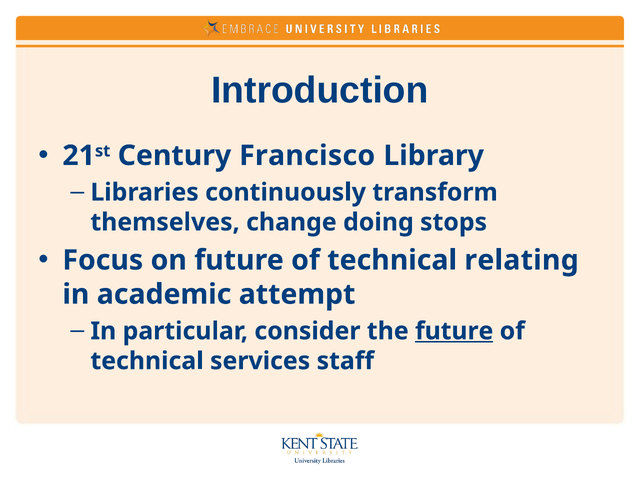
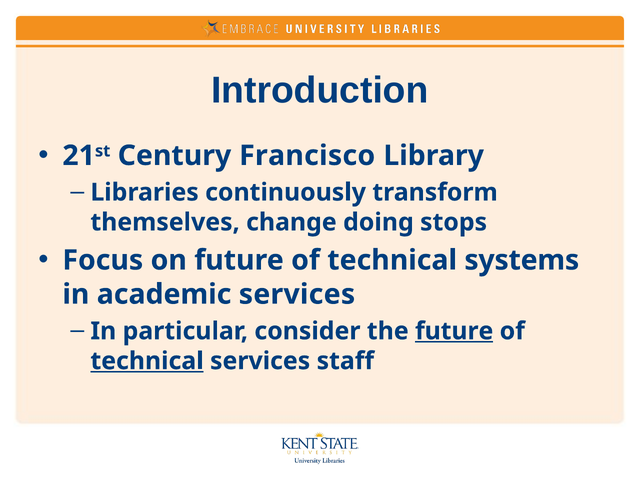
relating: relating -> systems
academic attempt: attempt -> services
technical at (147, 361) underline: none -> present
